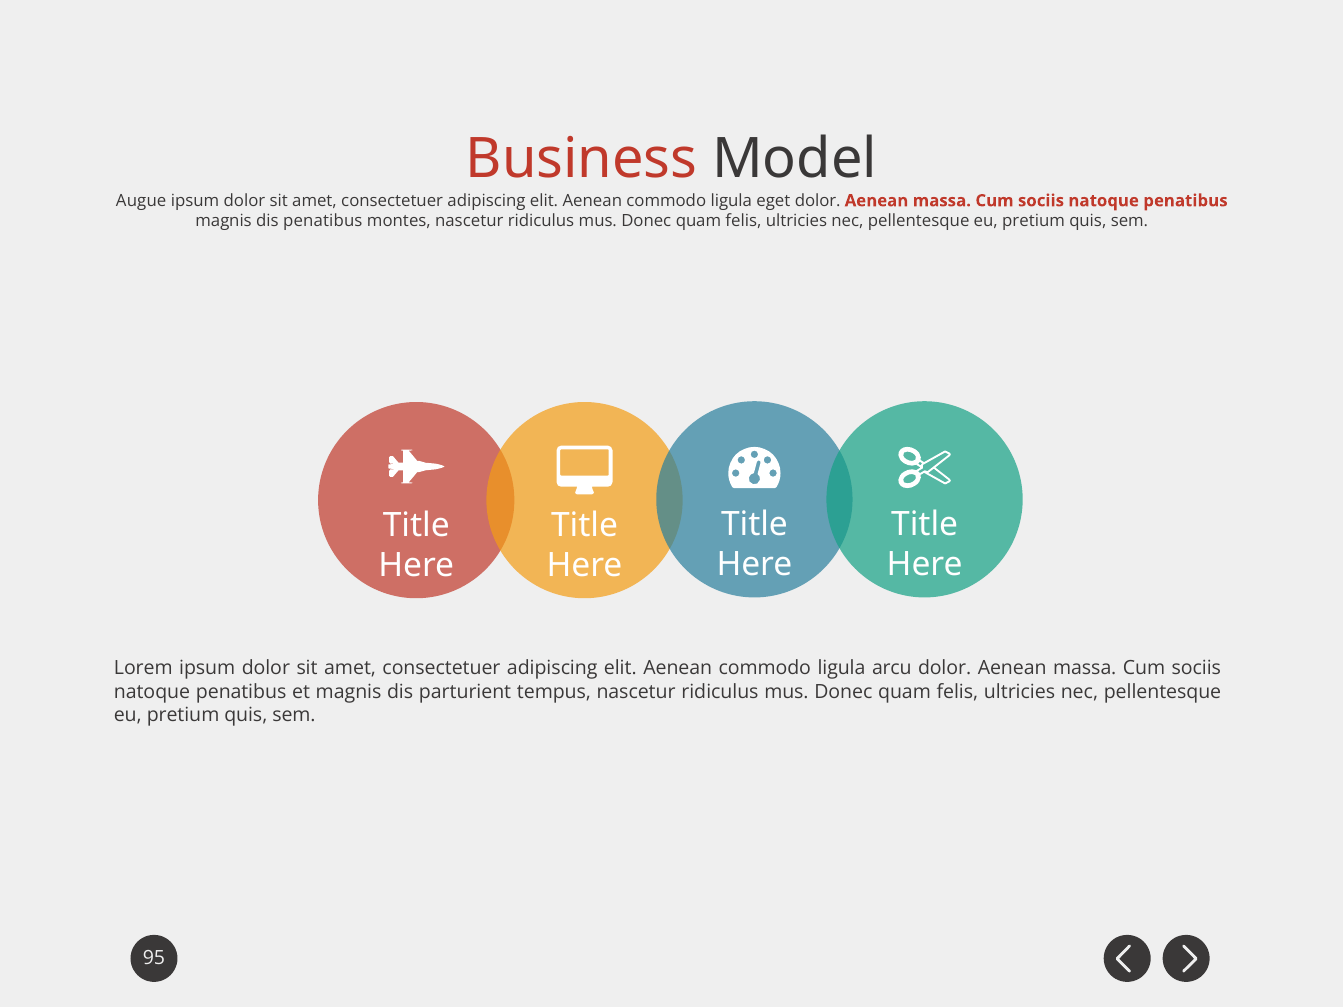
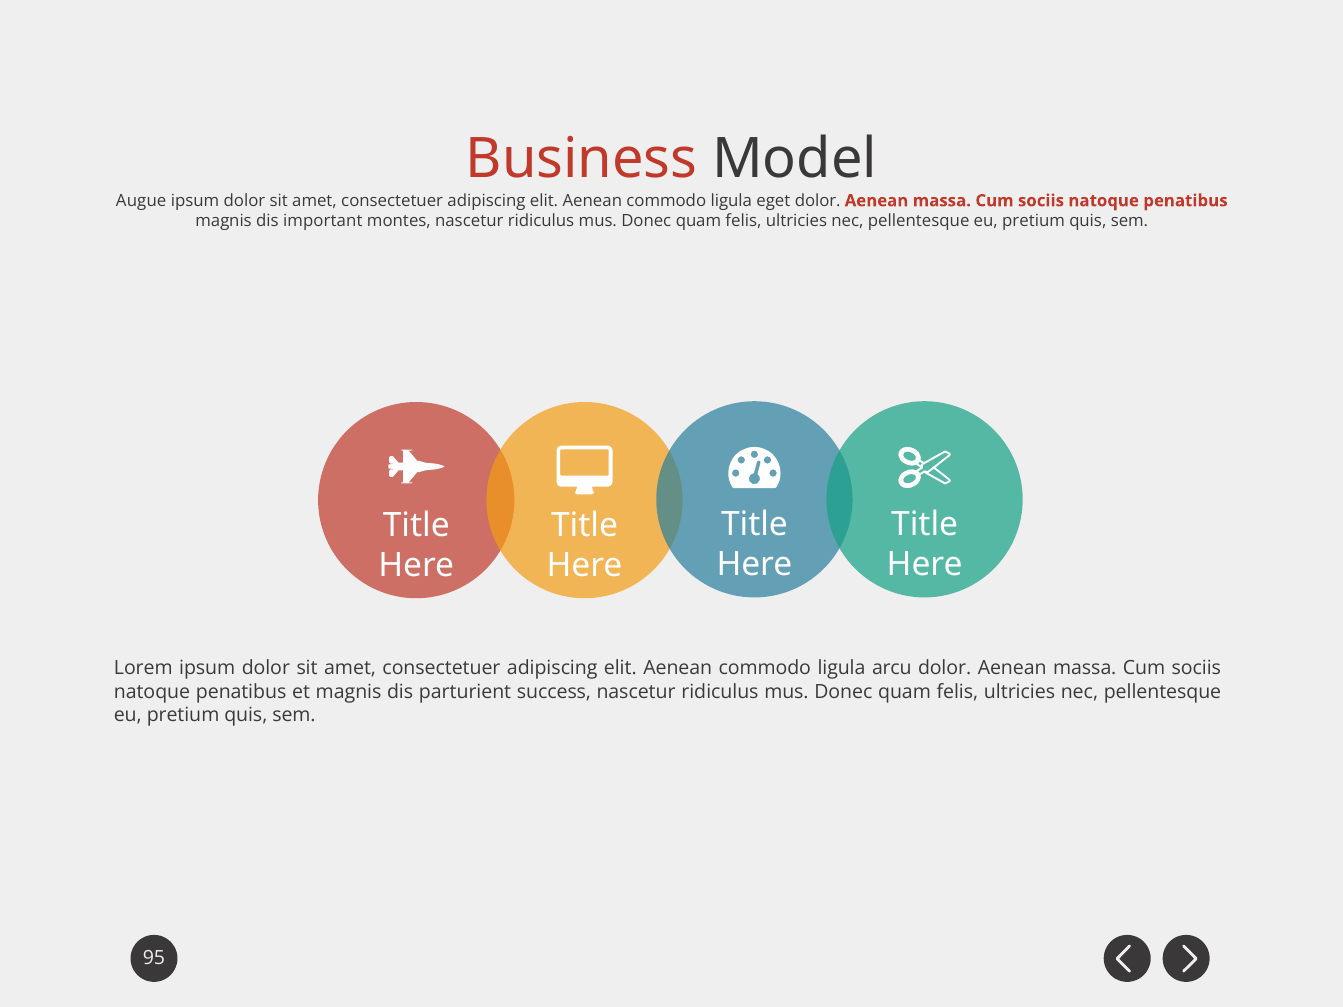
dis penatibus: penatibus -> important
tempus: tempus -> success
